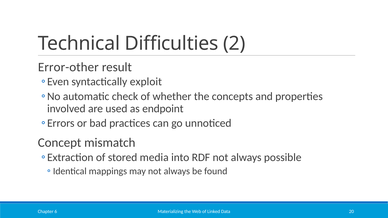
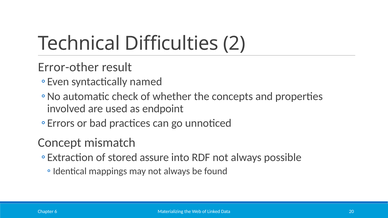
exploit: exploit -> named
media: media -> assure
